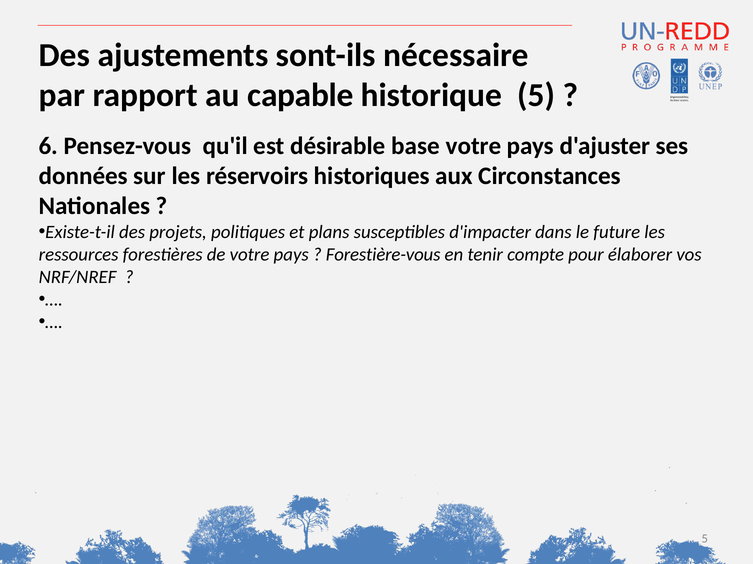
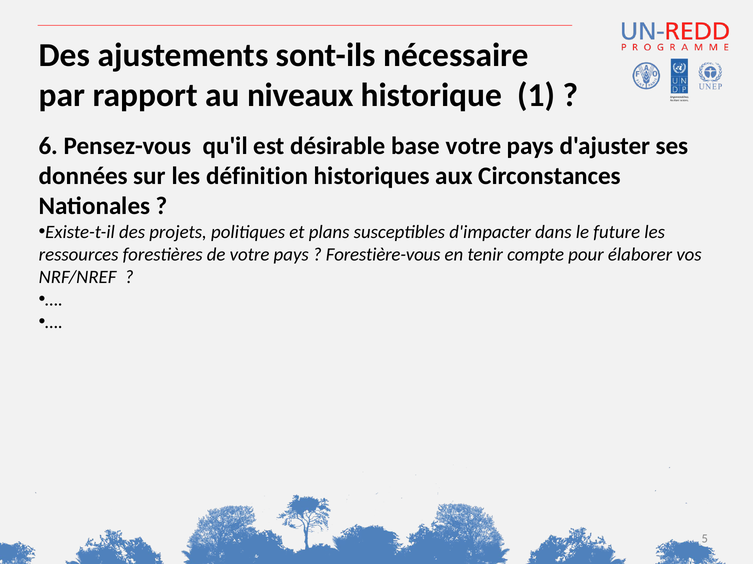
capable: capable -> niveaux
historique 5: 5 -> 1
réservoirs: réservoirs -> définition
